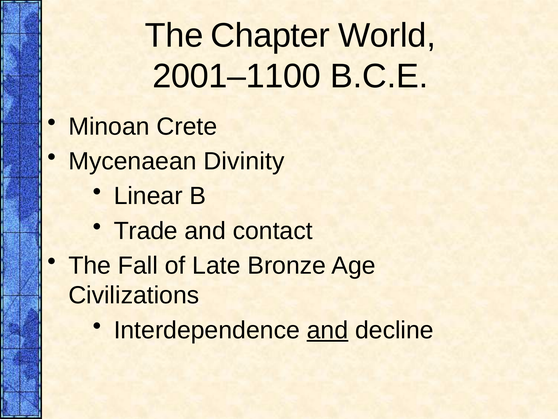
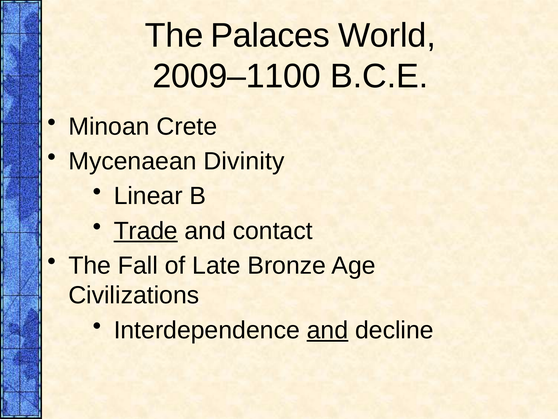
Chapter: Chapter -> Palaces
2001–1100: 2001–1100 -> 2009–1100
Trade underline: none -> present
